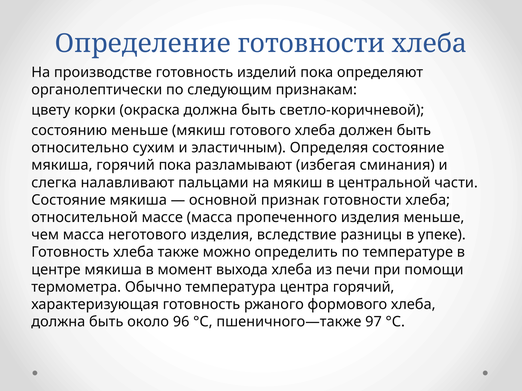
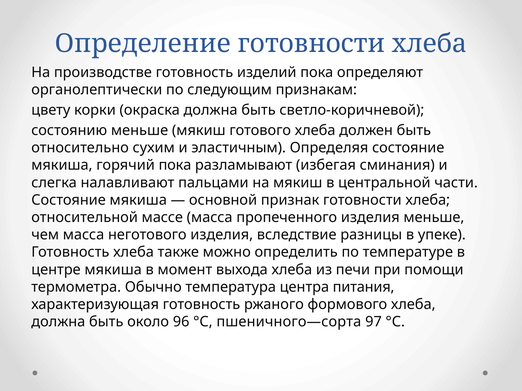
центра горячий: горячий -> питания
пшеничного—также: пшеничного—также -> пшеничного—сорта
